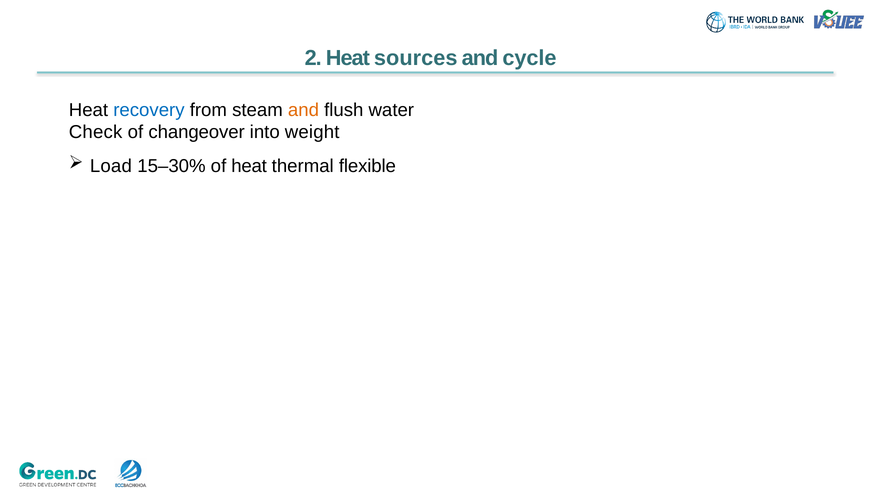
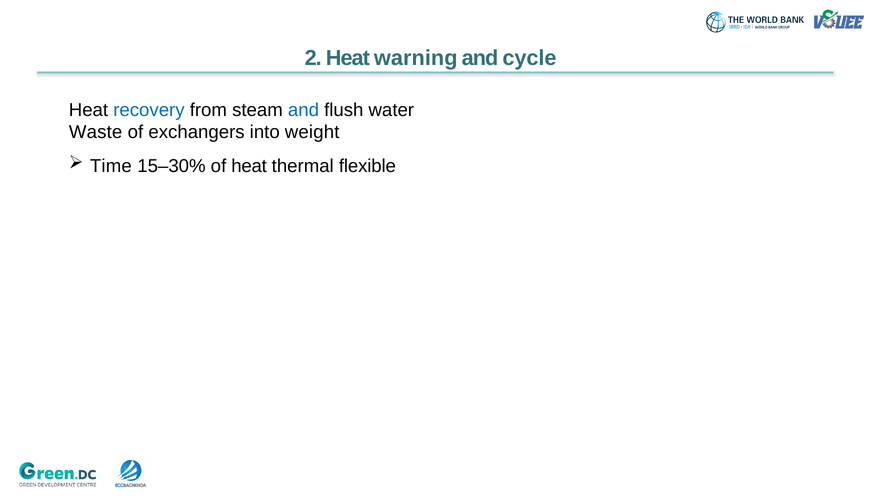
sources: sources -> warning
and at (303, 110) colour: orange -> blue
Check: Check -> Waste
changeover: changeover -> exchangers
Load: Load -> Time
